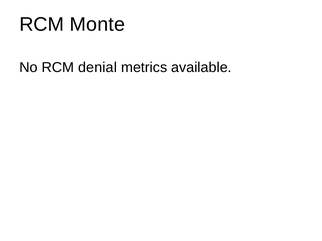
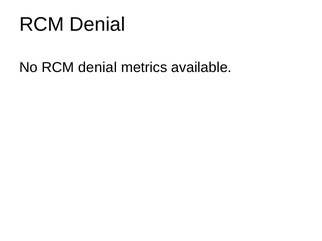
Monte at (97, 24): Monte -> Denial
